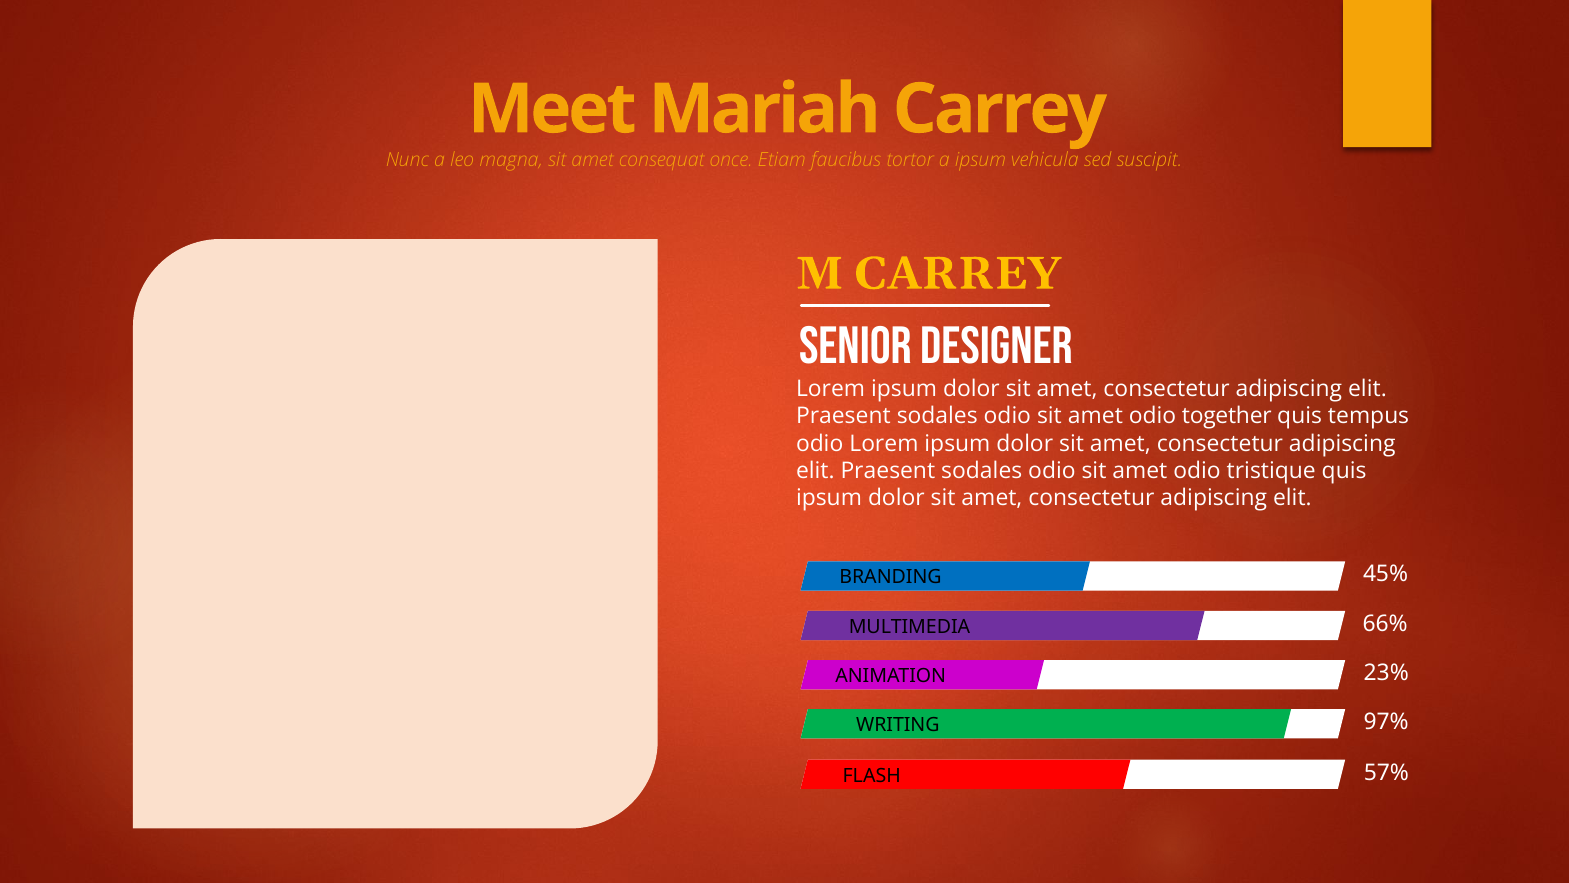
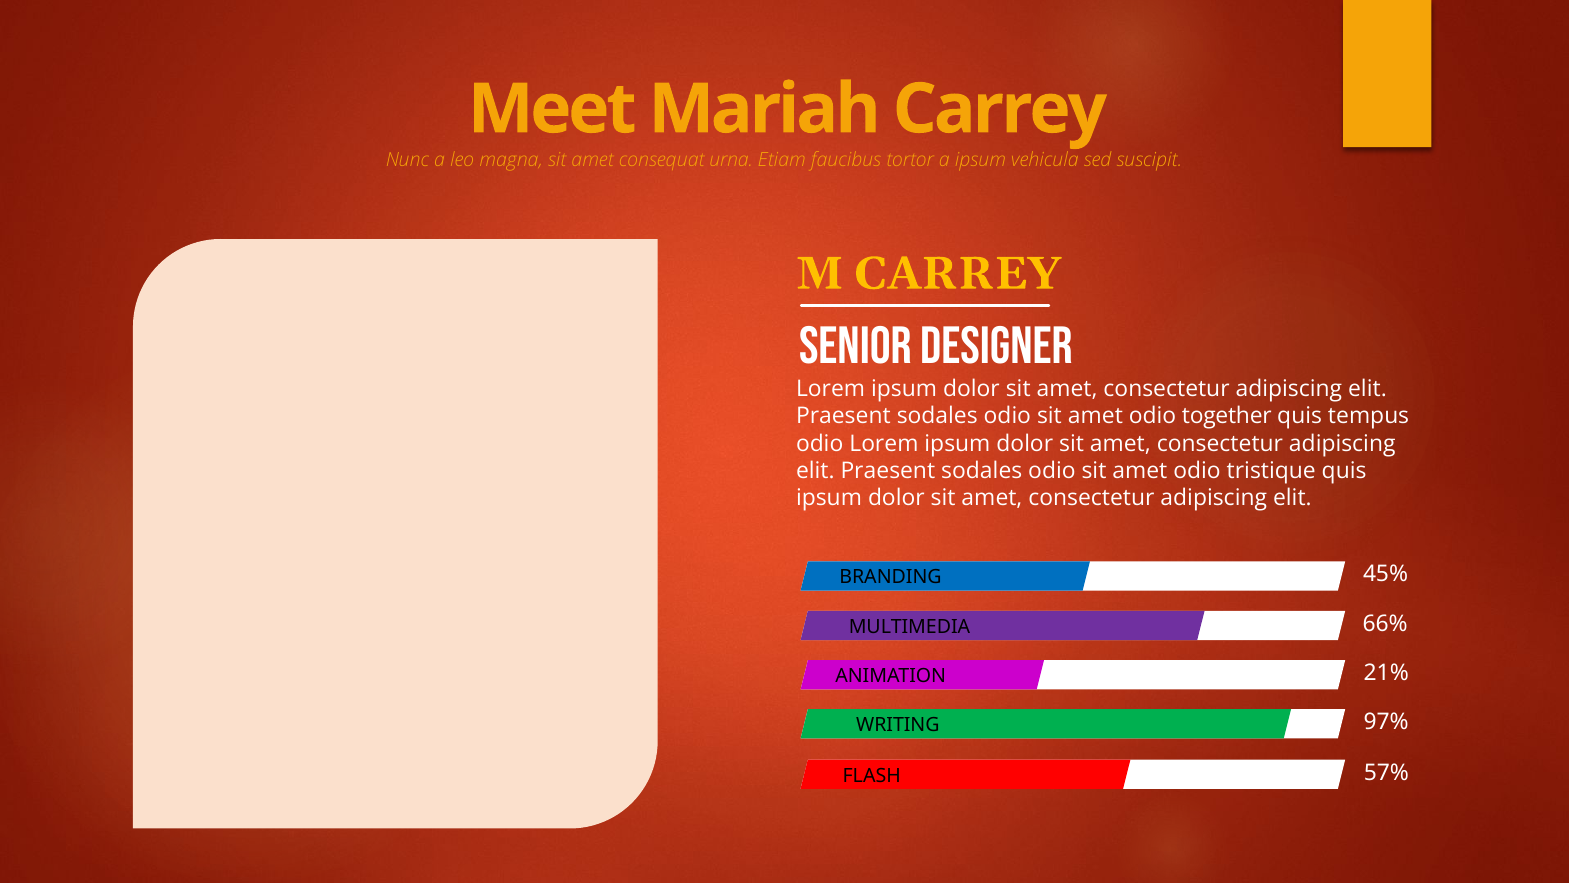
once: once -> urna
23%: 23% -> 21%
